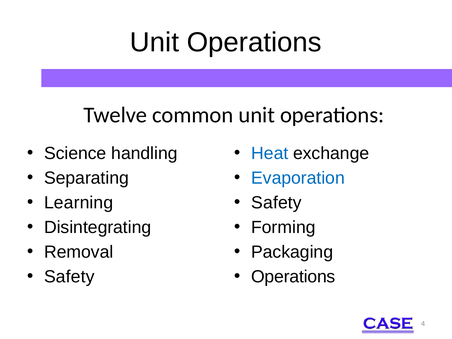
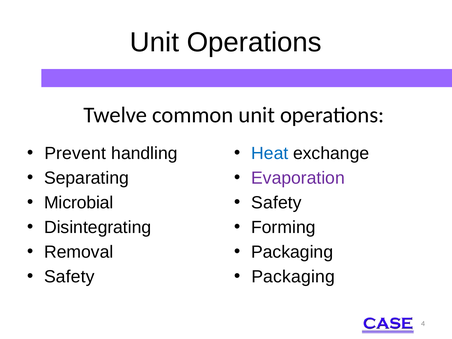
Science: Science -> Prevent
Evaporation colour: blue -> purple
Learning: Learning -> Microbial
Operations at (293, 277): Operations -> Packaging
